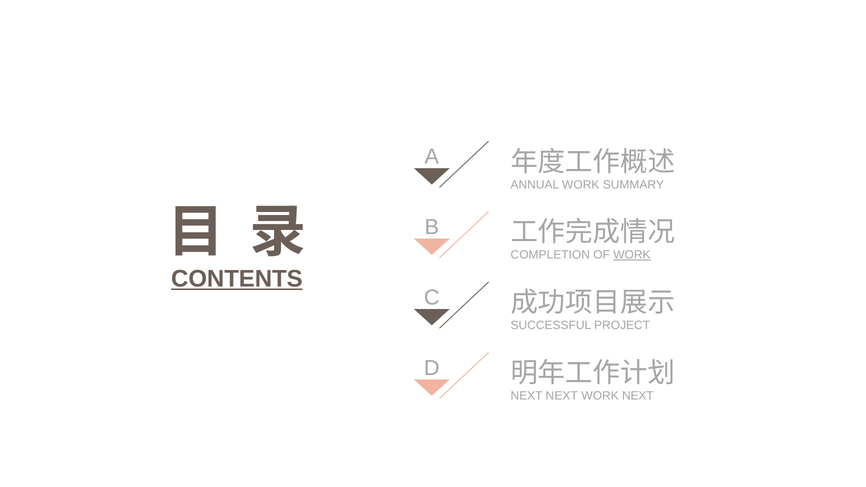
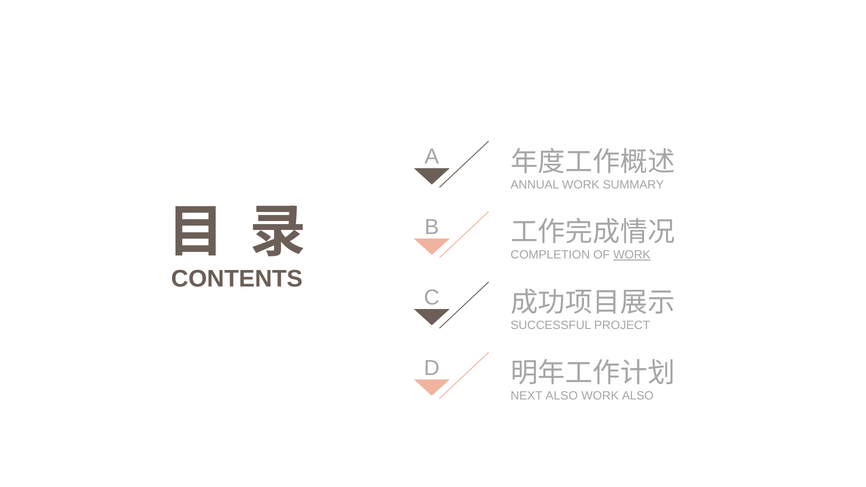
CONTENTS underline: present -> none
NEXT NEXT: NEXT -> ALSO
WORK NEXT: NEXT -> ALSO
